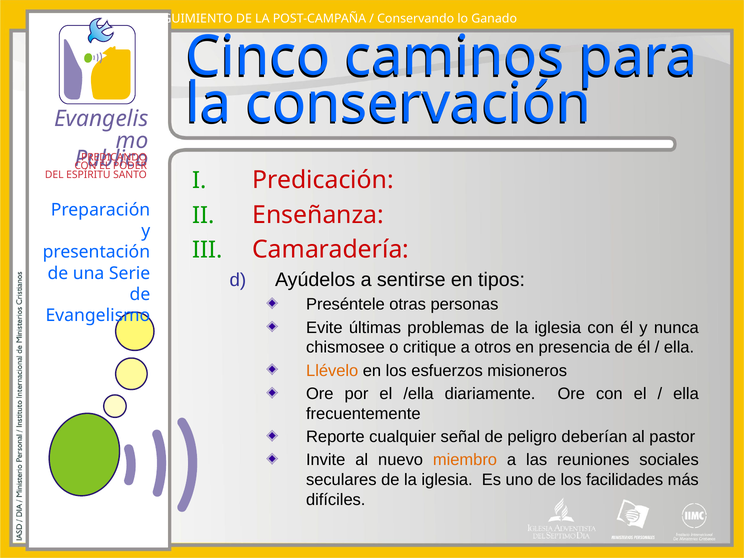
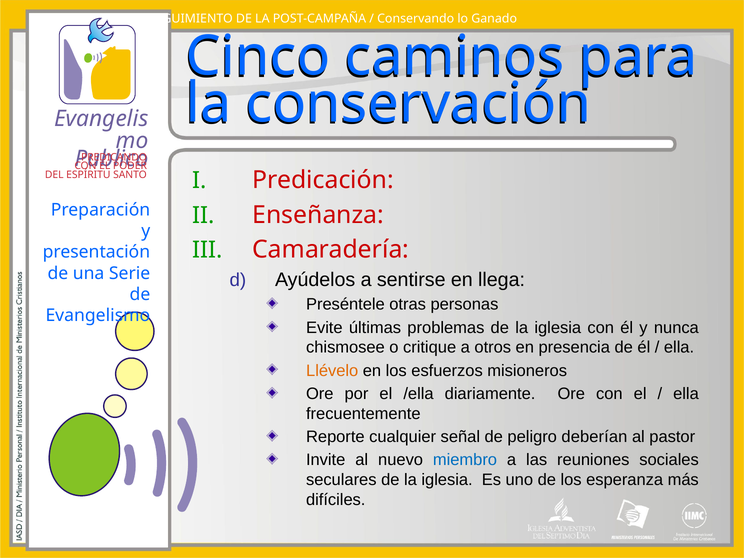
tipos: tipos -> llega
miembro colour: orange -> blue
facilidades: facilidades -> esperanza
